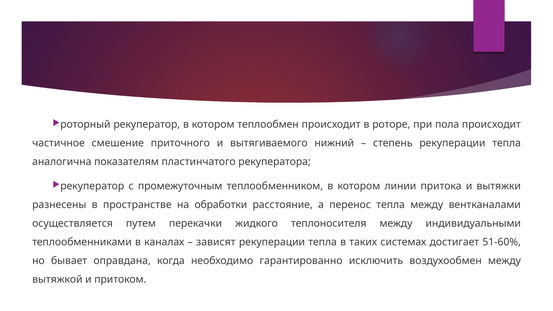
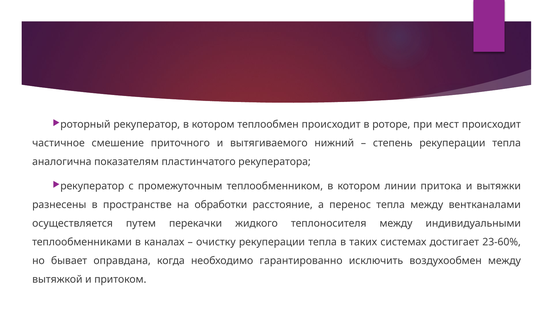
пола: пола -> мест
зависят: зависят -> очистку
51-60%: 51-60% -> 23-60%
